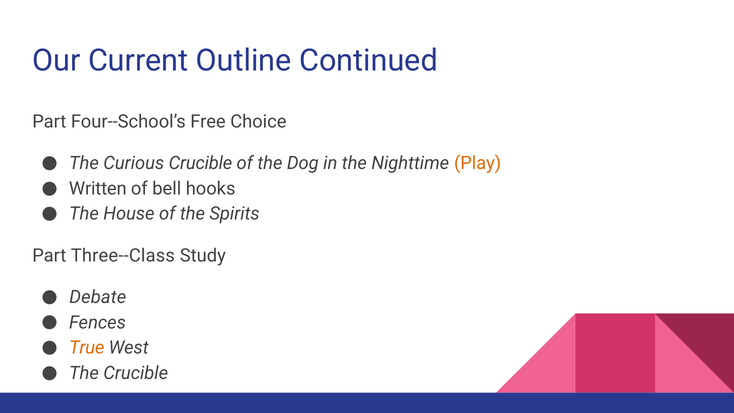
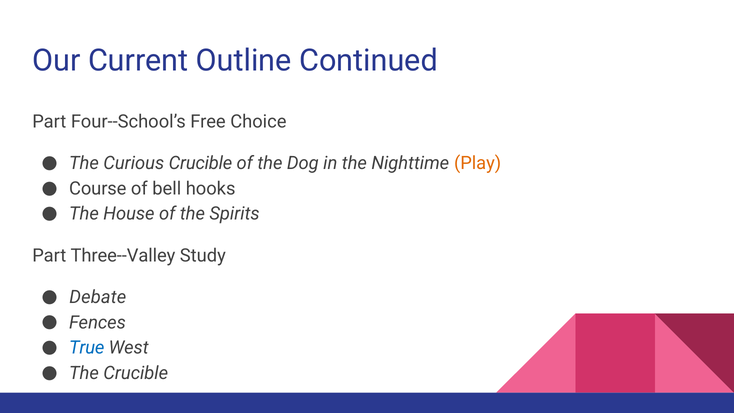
Written: Written -> Course
Three--Class: Three--Class -> Three--Valley
True colour: orange -> blue
